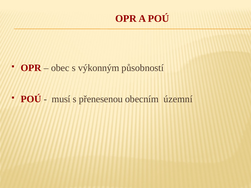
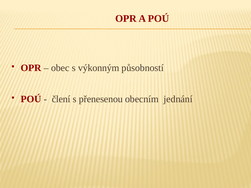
musí: musí -> člení
územní: územní -> jednání
